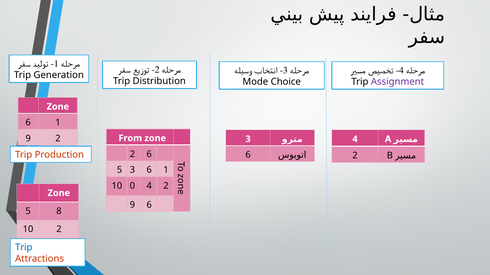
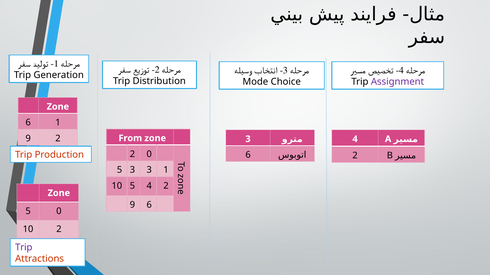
2 6: 6 -> 0
3 6: 6 -> 3
10 0: 0 -> 5
5 8: 8 -> 0
Trip at (24, 248) colour: blue -> purple
